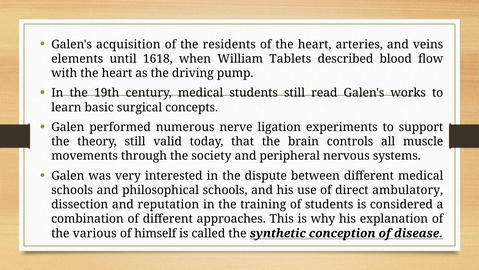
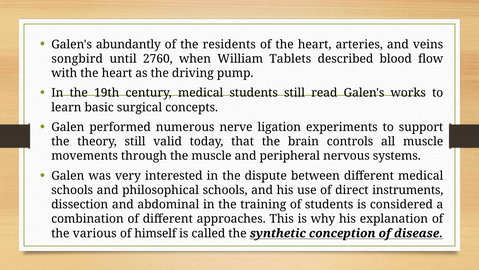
acquisition: acquisition -> abundantly
elements: elements -> songbird
1618: 1618 -> 2760
the society: society -> muscle
ambulatory: ambulatory -> instruments
reputation: reputation -> abdominal
